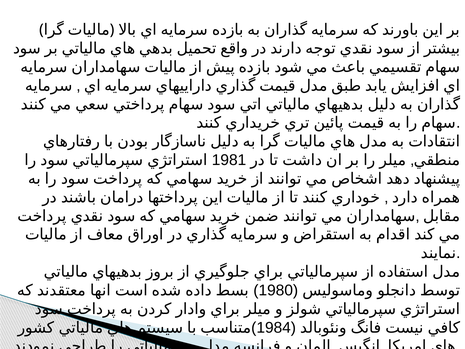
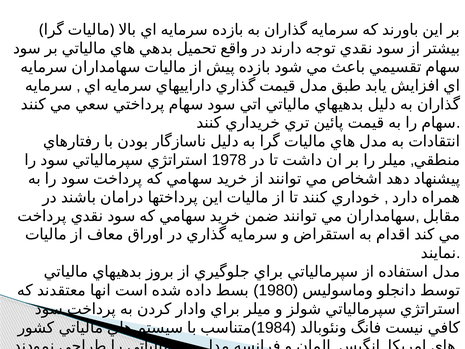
1981: 1981 -> 1978
